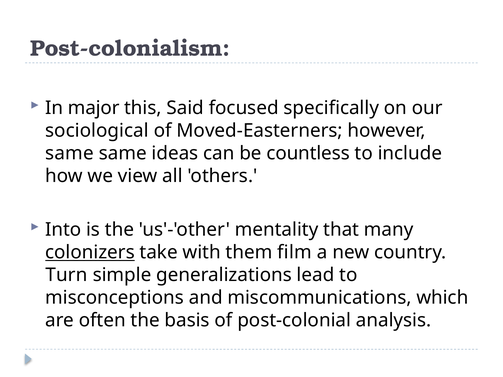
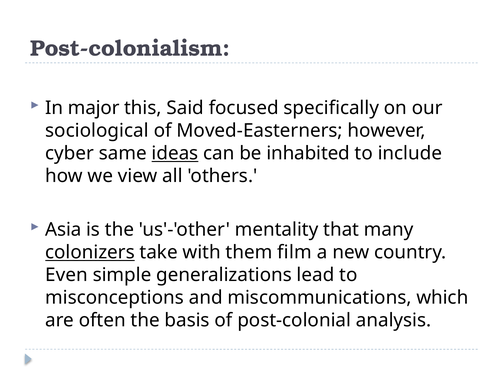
same at (69, 153): same -> cyber
ideas underline: none -> present
countless: countless -> inhabited
Into: Into -> Asia
Turn: Turn -> Even
